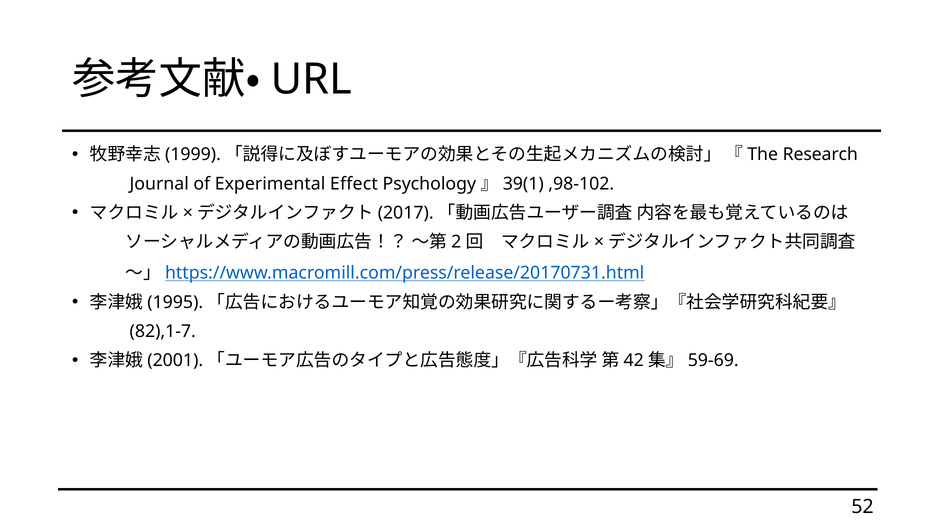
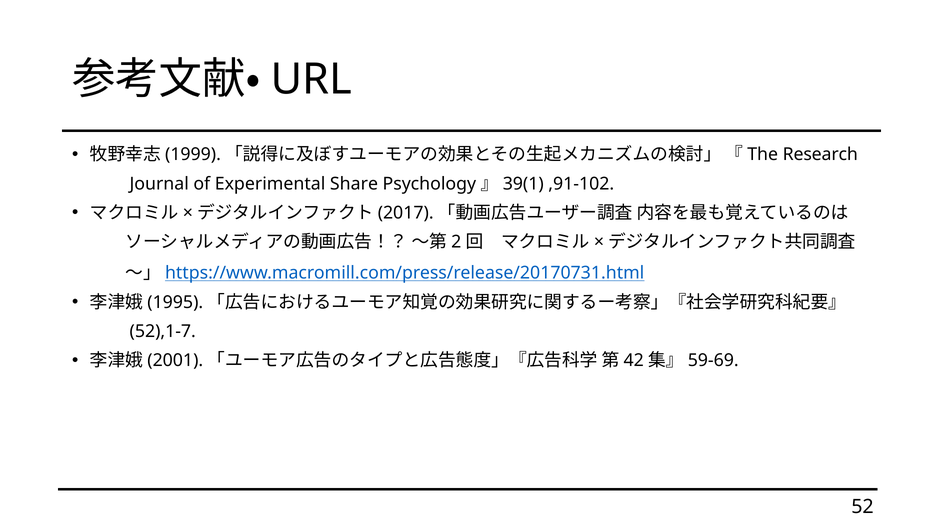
Effect: Effect -> Share
,98-102: ,98-102 -> ,91-102
82),1-7: 82),1-7 -> 52),1-7
